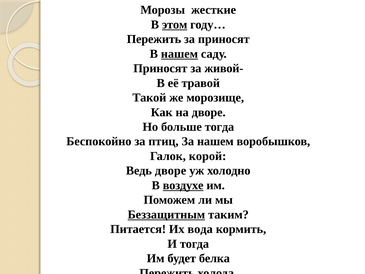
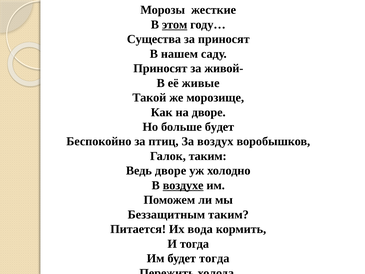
Пережить at (154, 39): Пережить -> Существа
нашем at (179, 54) underline: present -> none
травой: травой -> живые
больше тогда: тогда -> будет
За нашем: нашем -> воздух
Галок корой: корой -> таким
Беззащитным underline: present -> none
будет белка: белка -> тогда
